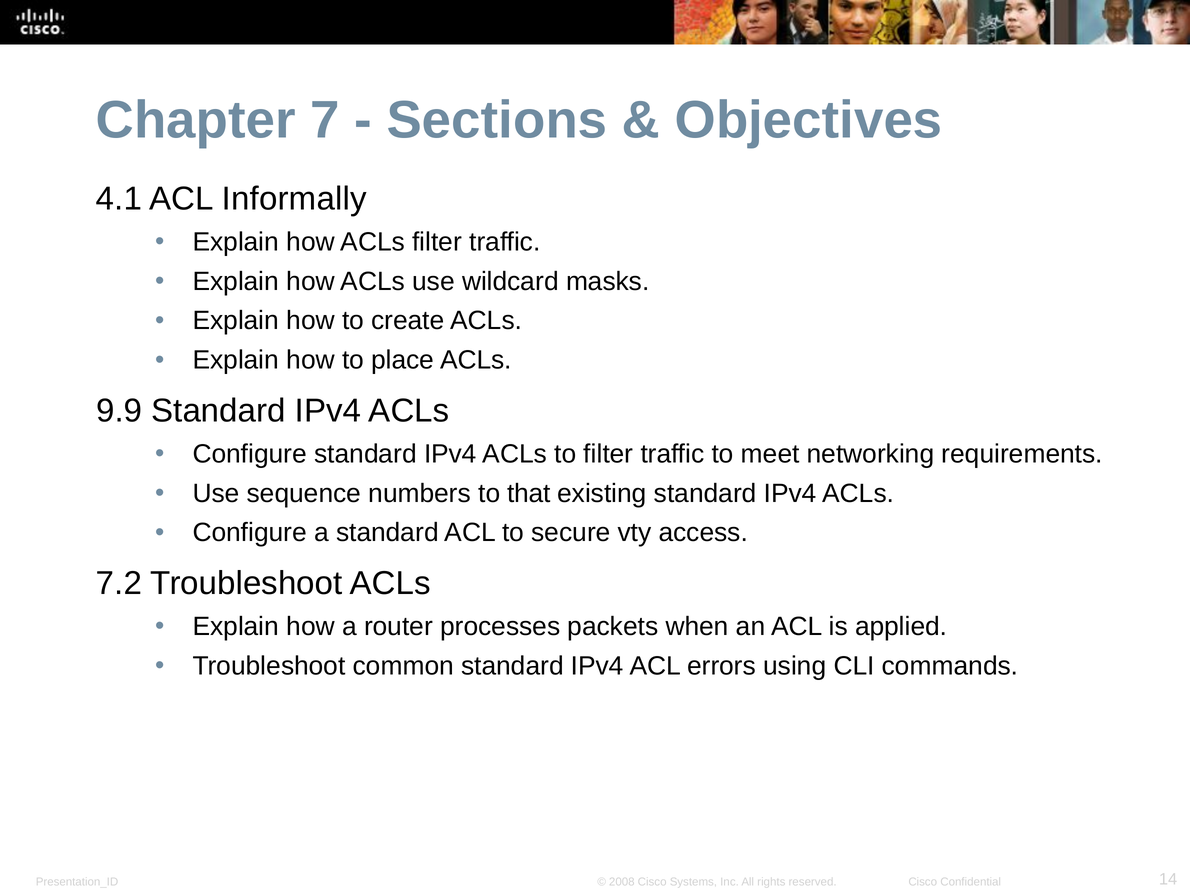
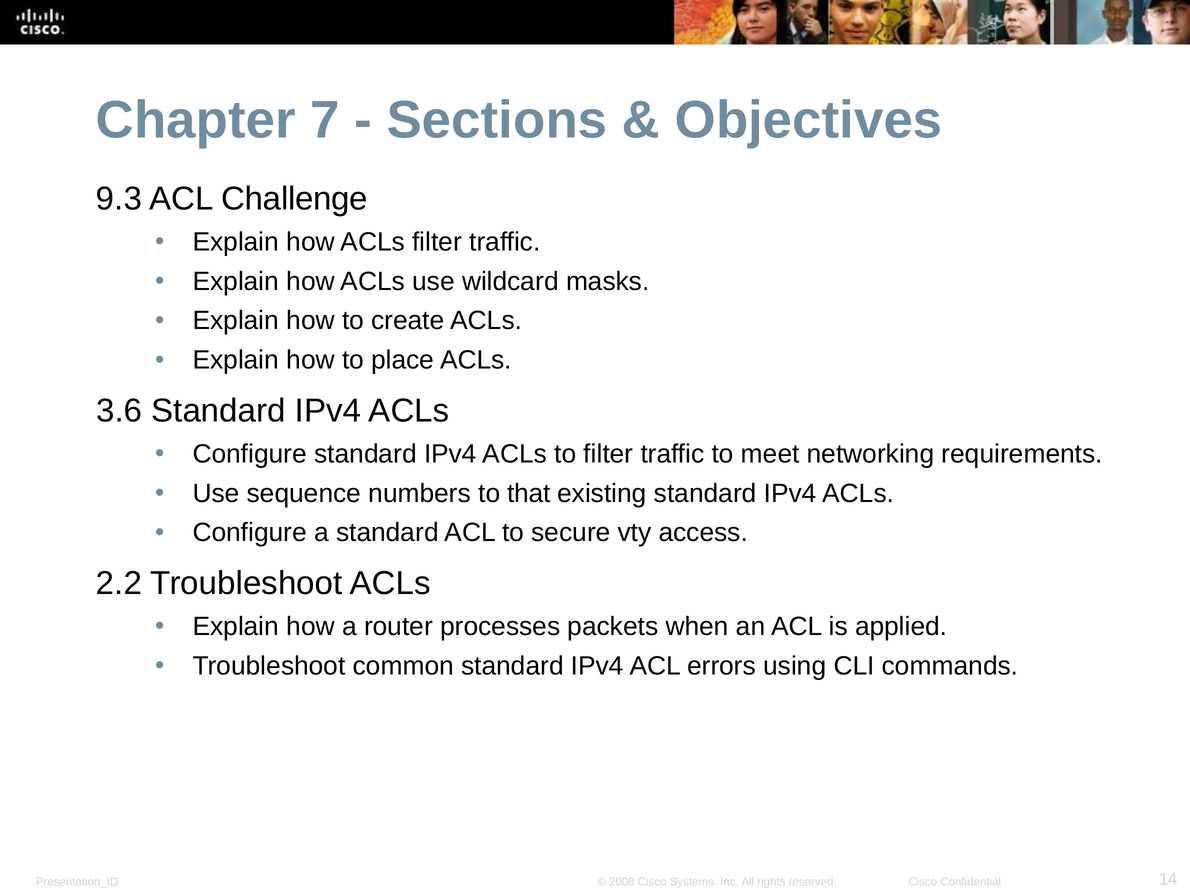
4.1: 4.1 -> 9.3
Informally: Informally -> Challenge
9.9: 9.9 -> 3.6
7.2: 7.2 -> 2.2
